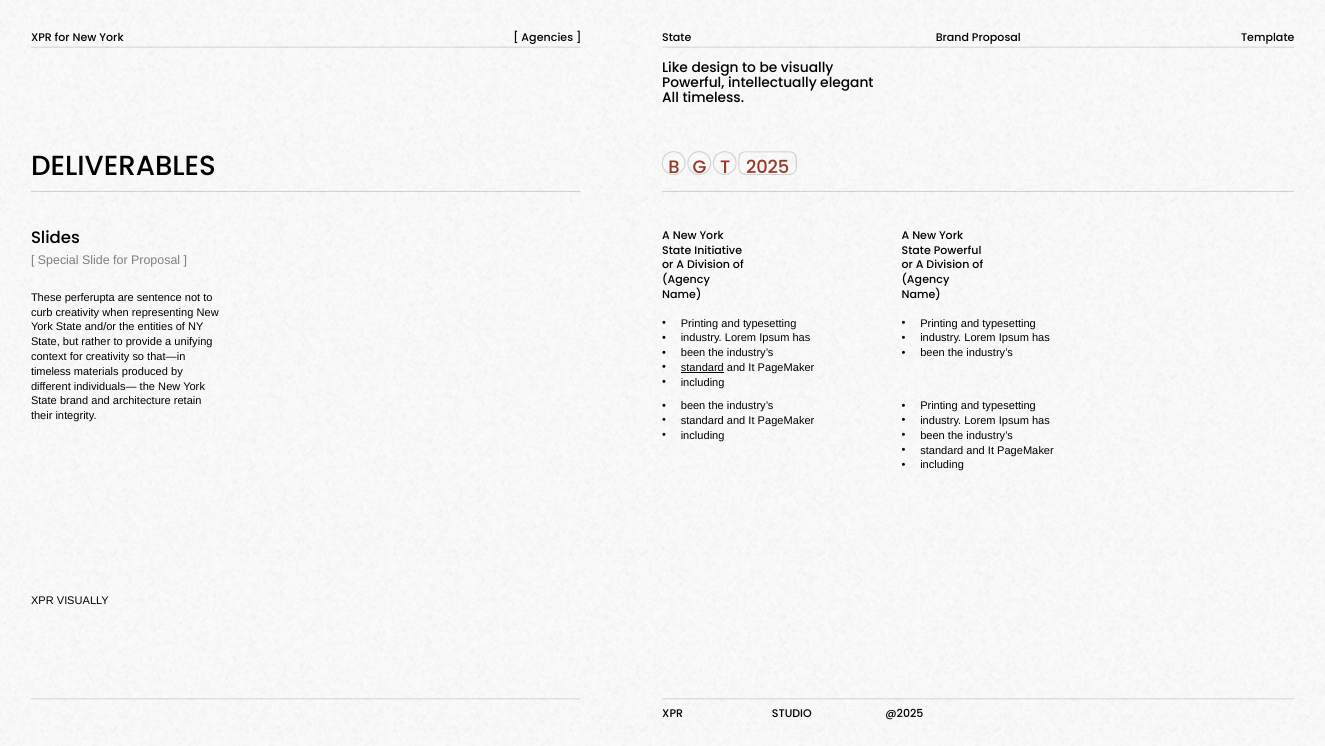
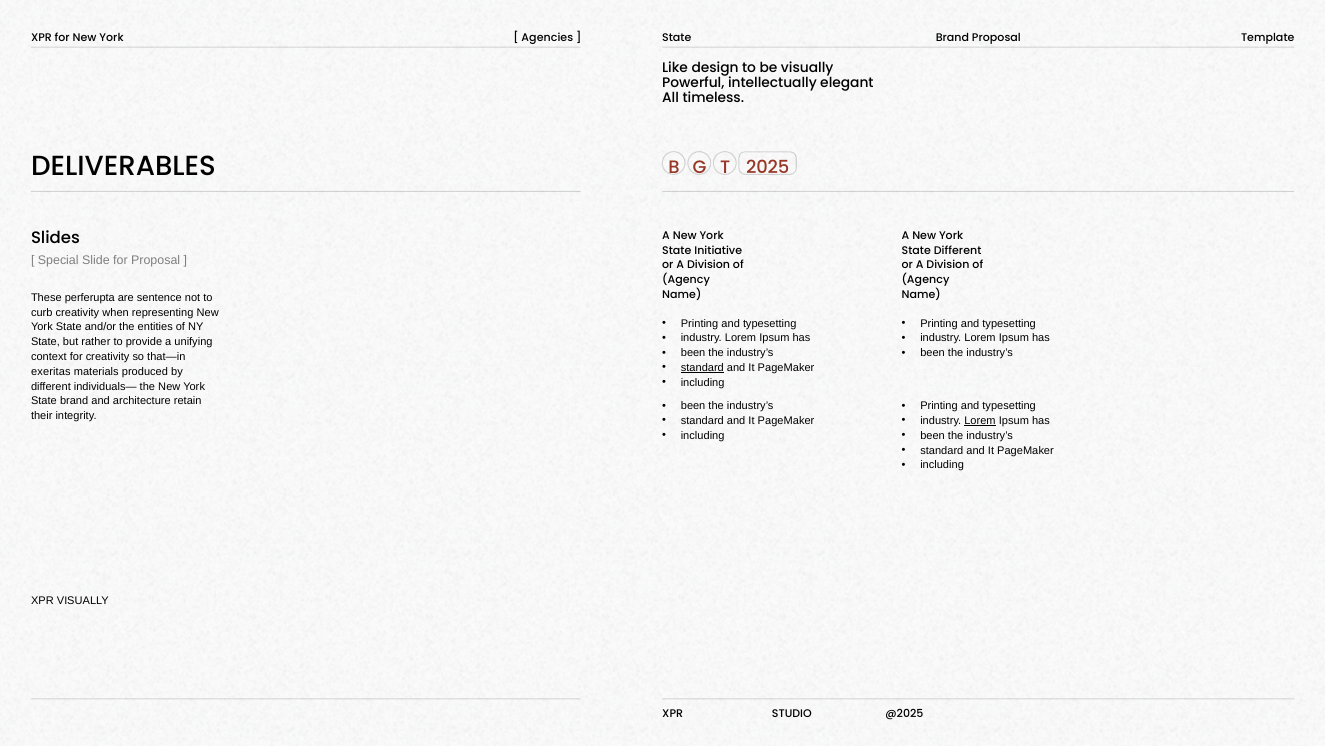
State Powerful: Powerful -> Different
timeless at (51, 371): timeless -> exeritas
Lorem at (980, 420) underline: none -> present
